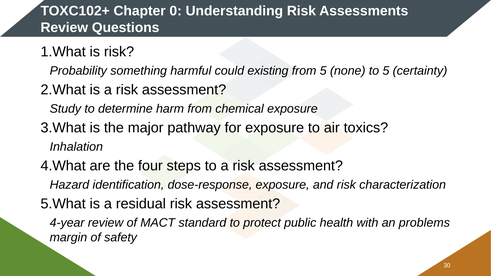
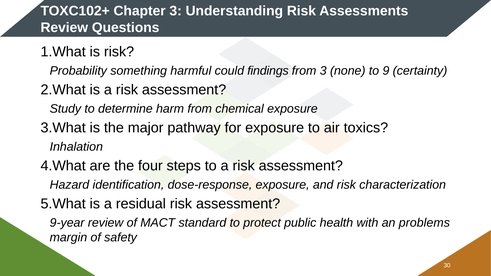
Chapter 0: 0 -> 3
existing: existing -> findings
from 5: 5 -> 3
to 5: 5 -> 9
4-year: 4-year -> 9-year
